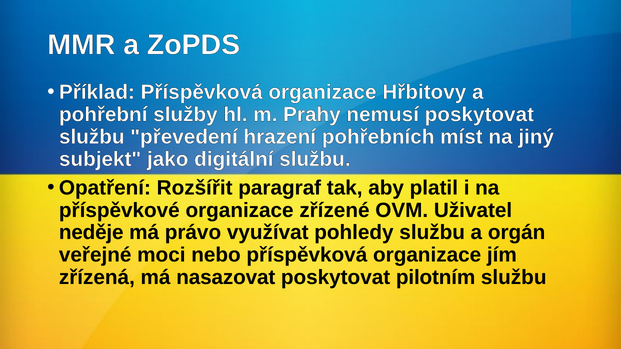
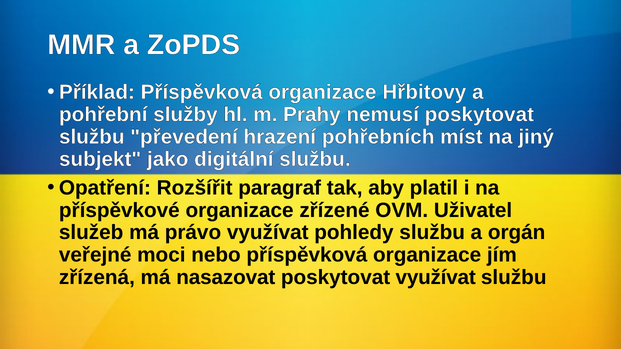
neděje: neděje -> služeb
poskytovat pilotním: pilotním -> využívat
